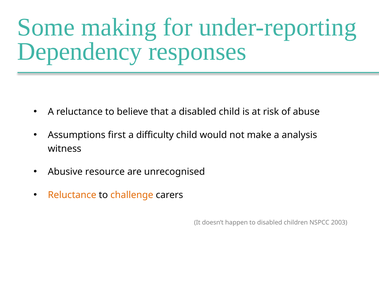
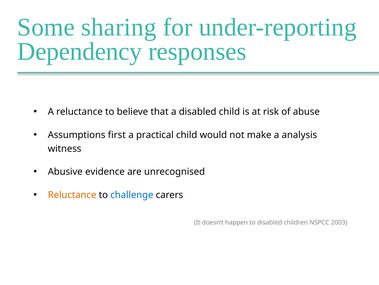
making: making -> sharing
difficulty: difficulty -> practical
resource: resource -> evidence
challenge colour: orange -> blue
